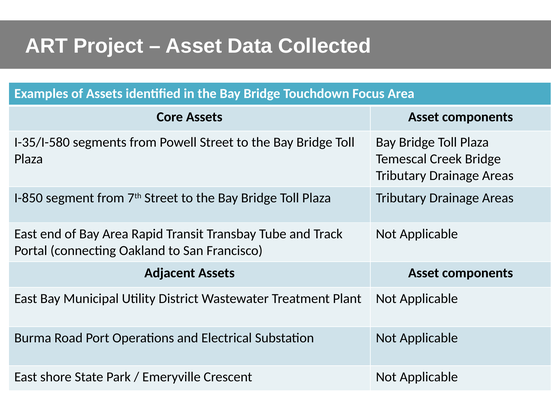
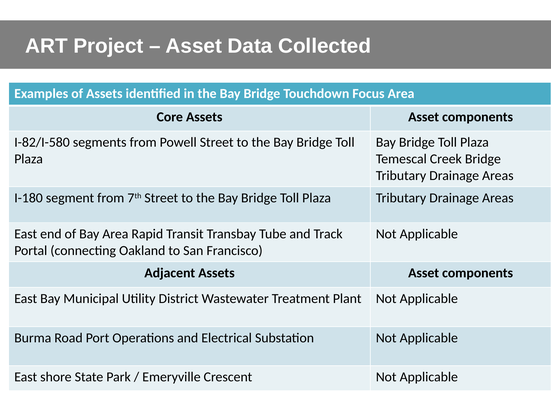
I-35/I-580: I-35/I-580 -> I-82/I-580
I-850: I-850 -> I-180
